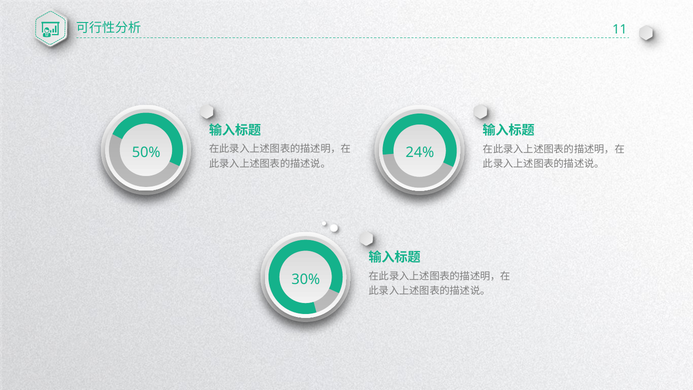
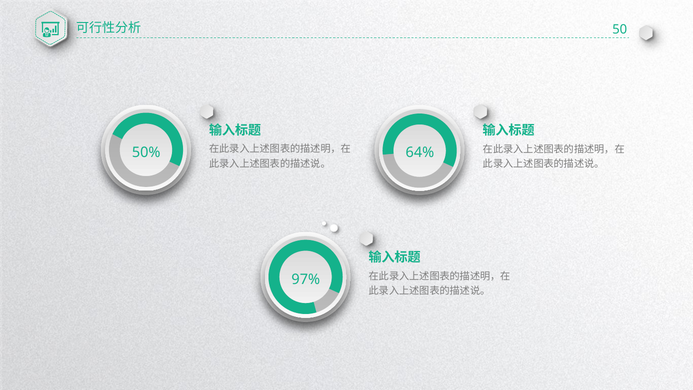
11: 11 -> 50
24%: 24% -> 64%
30%: 30% -> 97%
